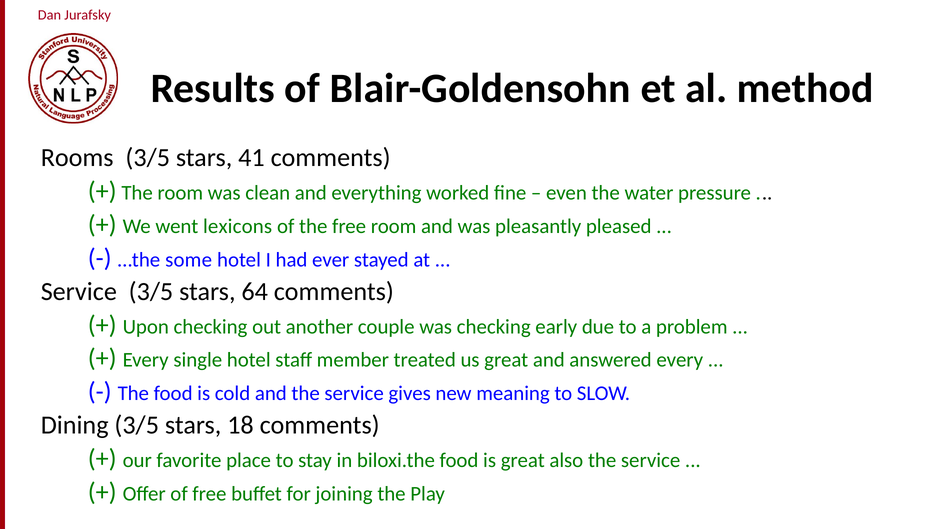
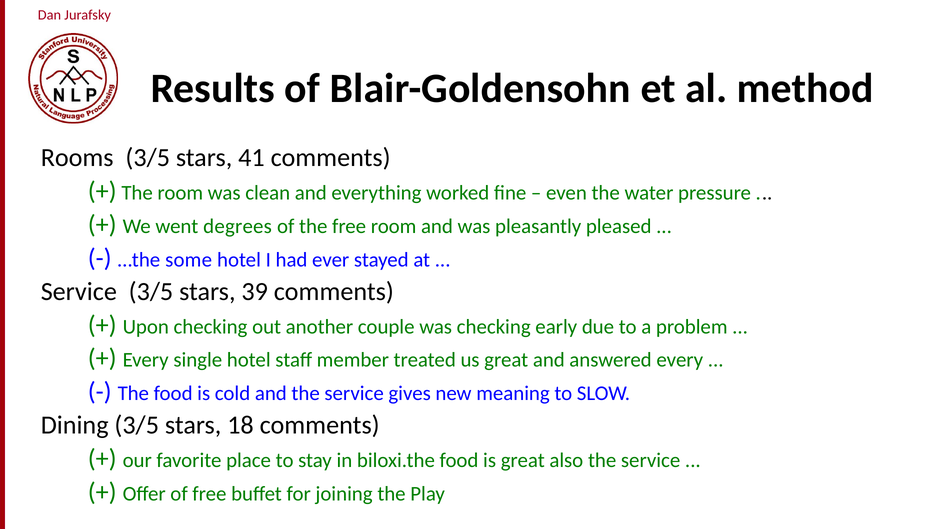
lexicons: lexicons -> degrees
64: 64 -> 39
